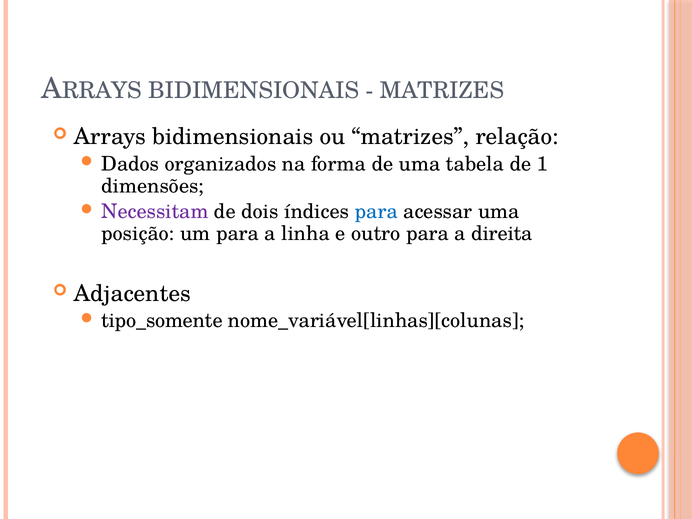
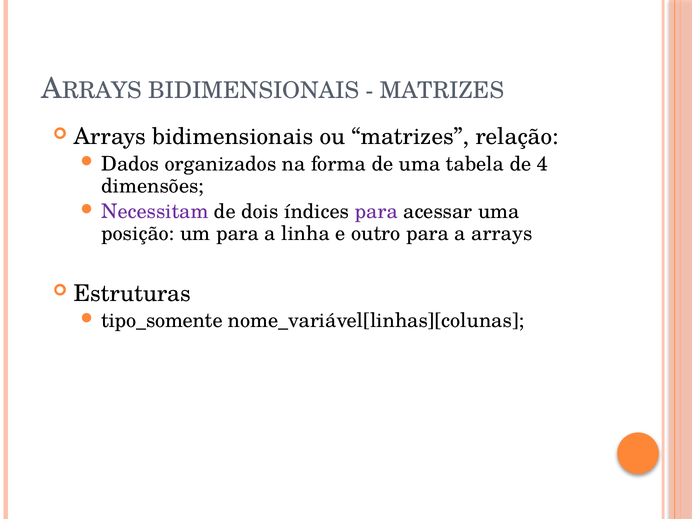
1: 1 -> 4
para at (376, 212) colour: blue -> purple
a direita: direita -> arrays
Adjacentes: Adjacentes -> Estruturas
